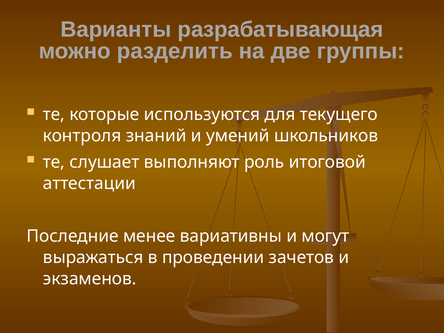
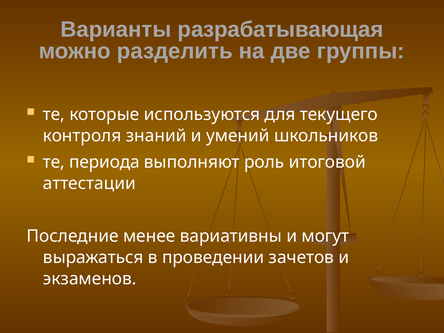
слушает: слушает -> периода
